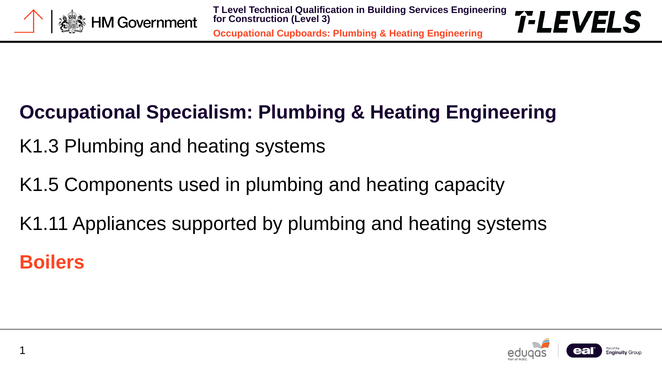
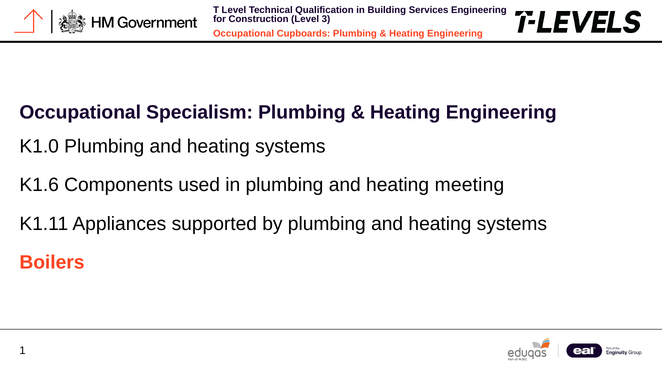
K1.3: K1.3 -> K1.0
K1.5: K1.5 -> K1.6
capacity: capacity -> meeting
